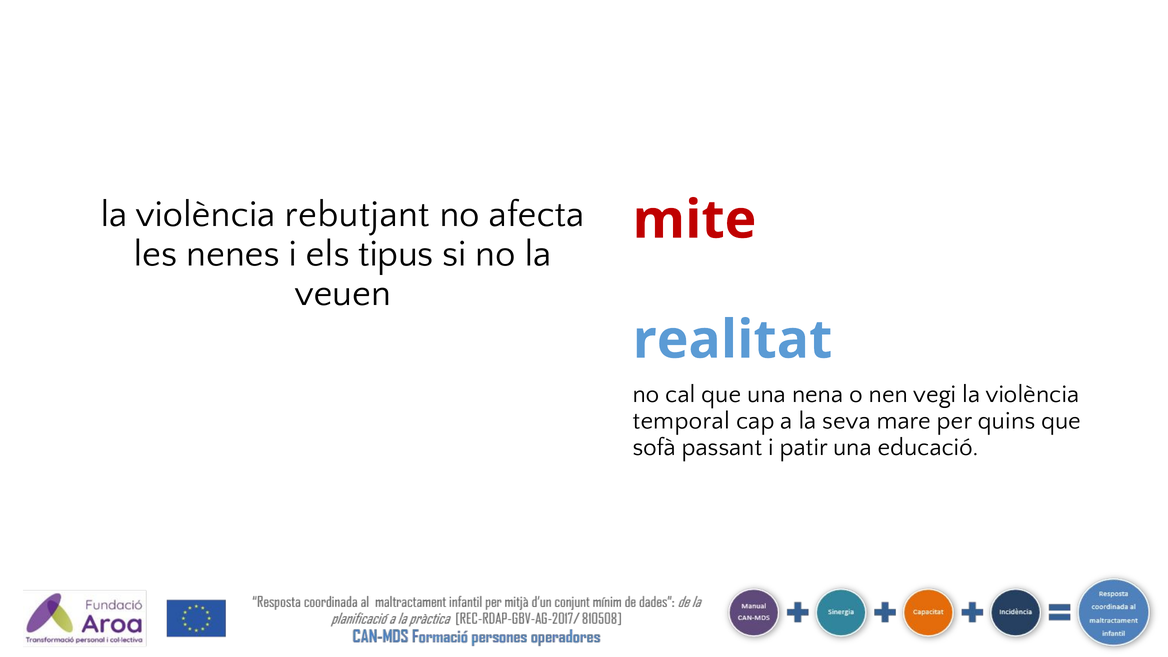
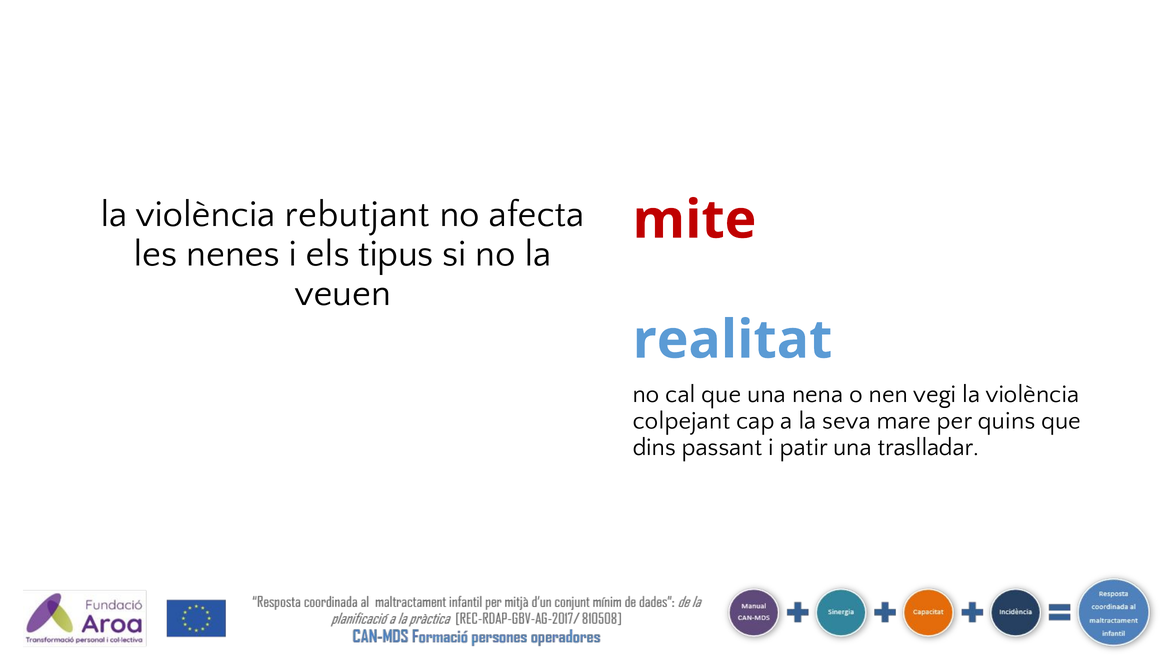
temporal: temporal -> colpejant
sofà: sofà -> dins
educació: educació -> traslladar
